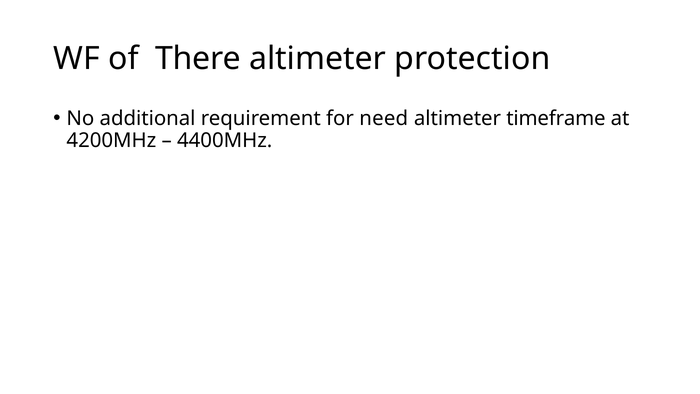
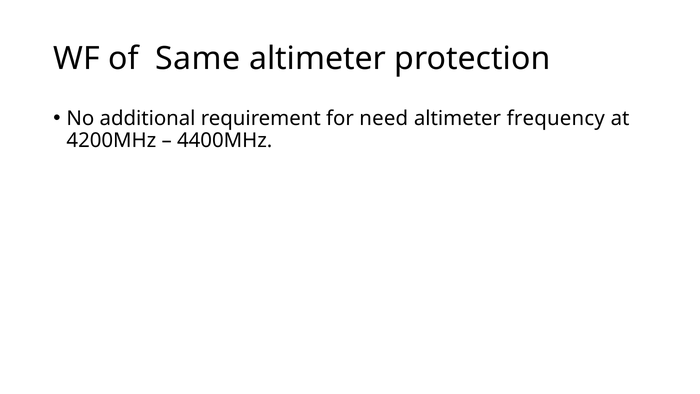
There: There -> Same
timeframe: timeframe -> frequency
